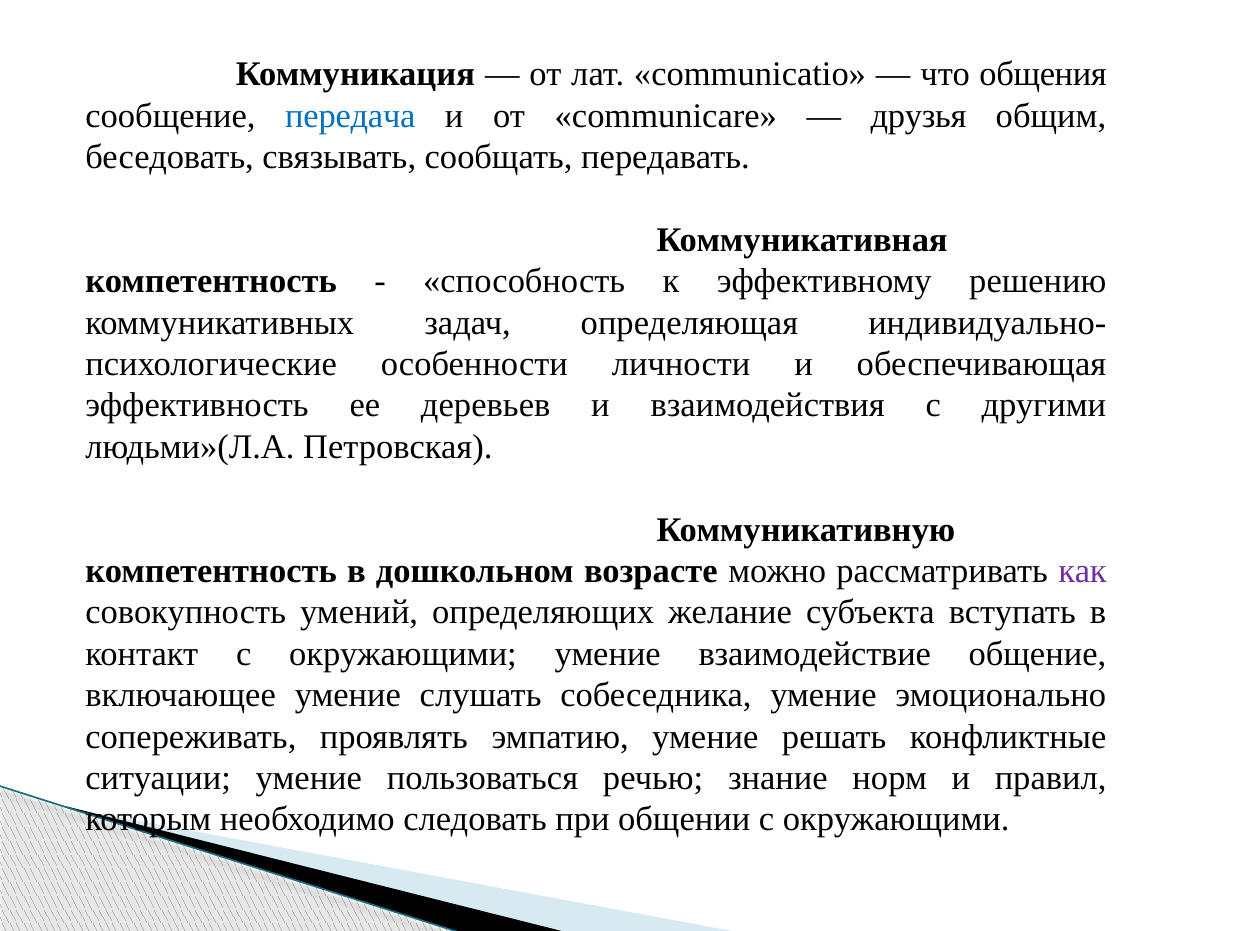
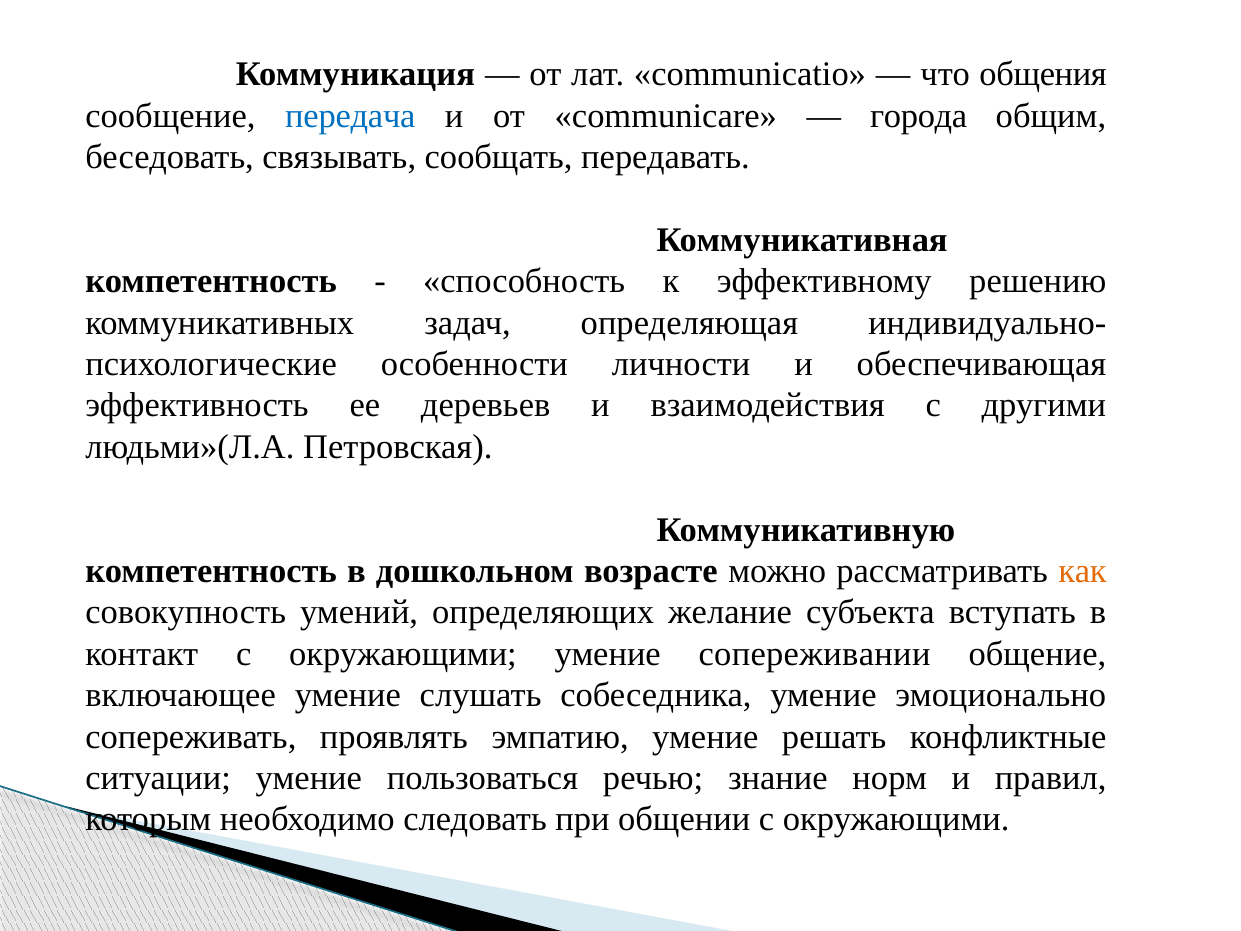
друзья: друзья -> города
как colour: purple -> orange
взаимодействие: взаимодействие -> сопереживании
